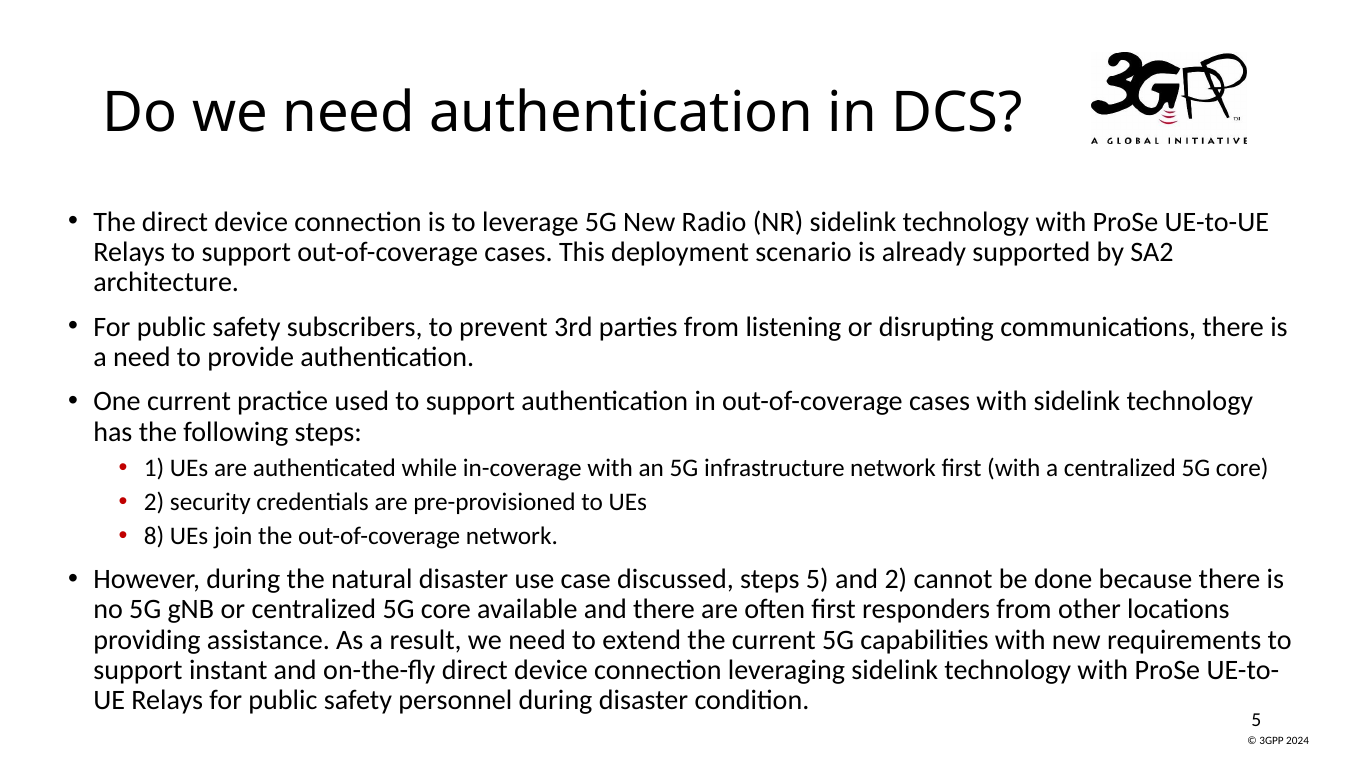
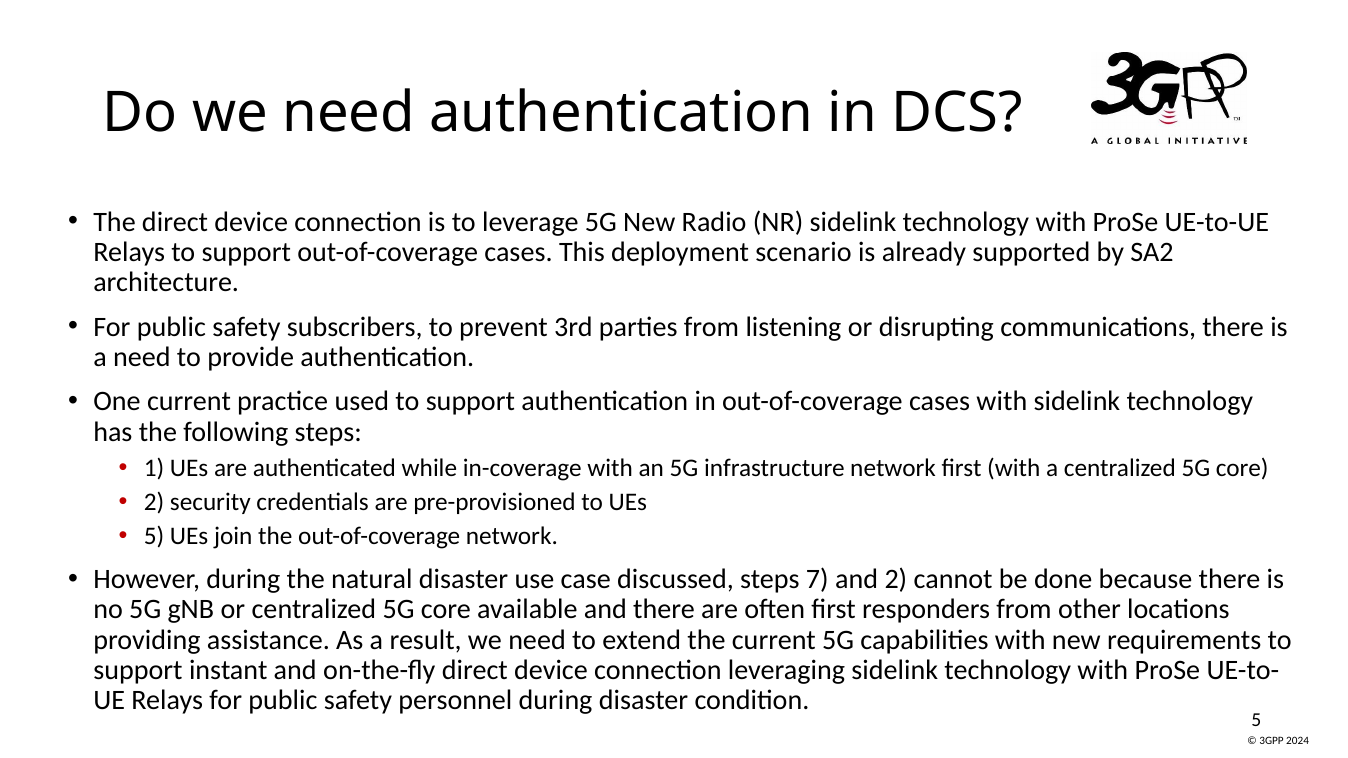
8 at (154, 536): 8 -> 5
steps 5: 5 -> 7
